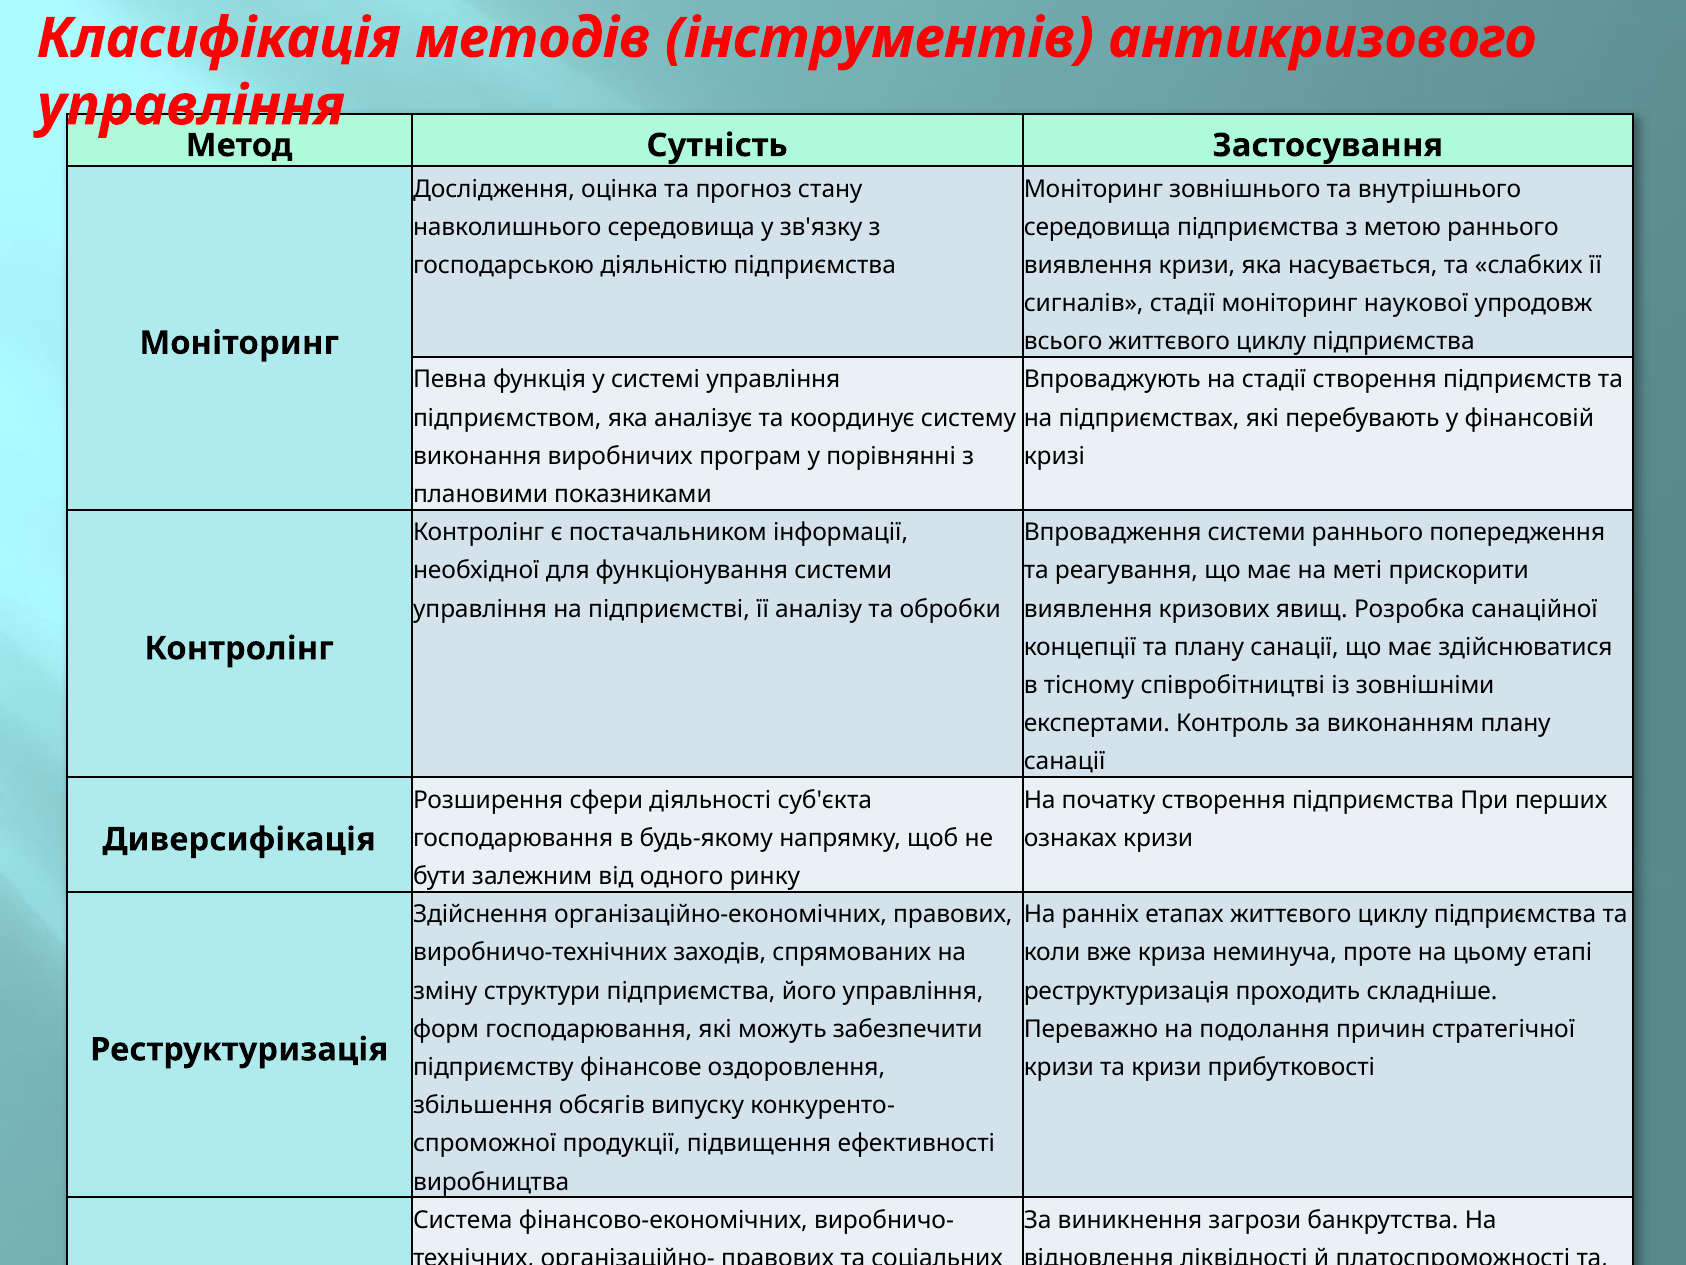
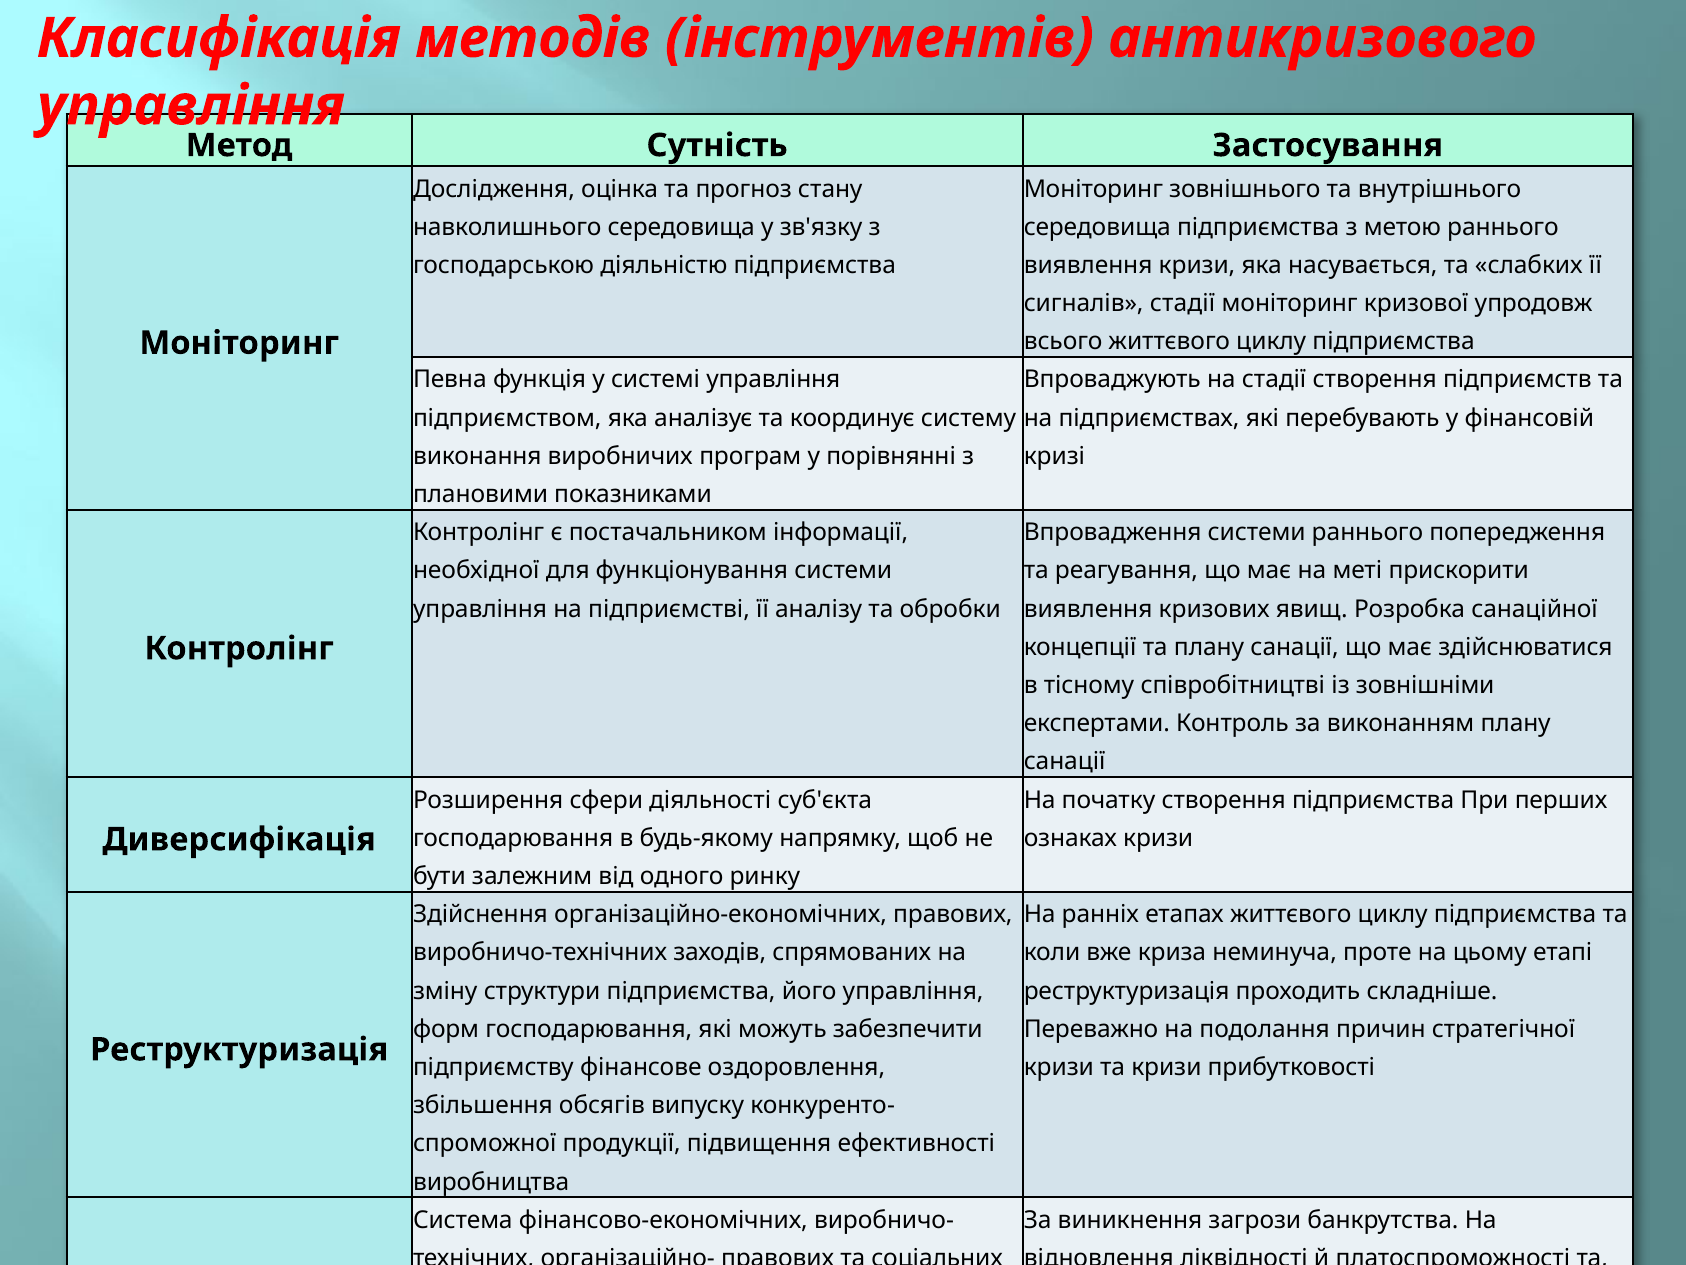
наукової: наукової -> кризової
